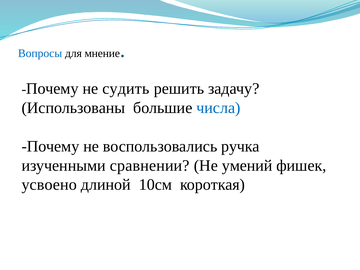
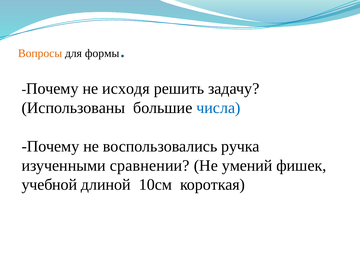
Вопросы colour: blue -> orange
мнение: мнение -> формы
судить: судить -> исходя
усвоено: усвоено -> учебной
